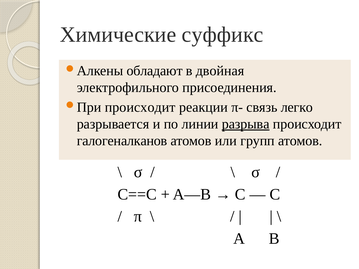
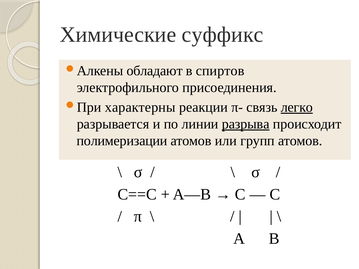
двойная: двойная -> спиртов
происходит at (140, 107): происходит -> характерны
легко underline: none -> present
галогеналканов: галогеналканов -> полимеризации
